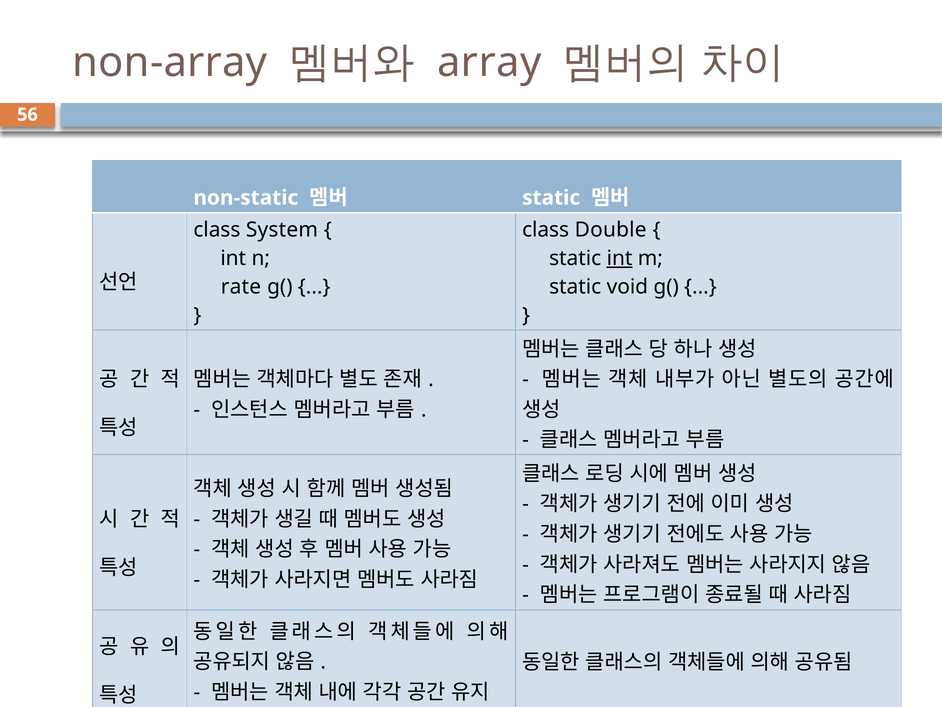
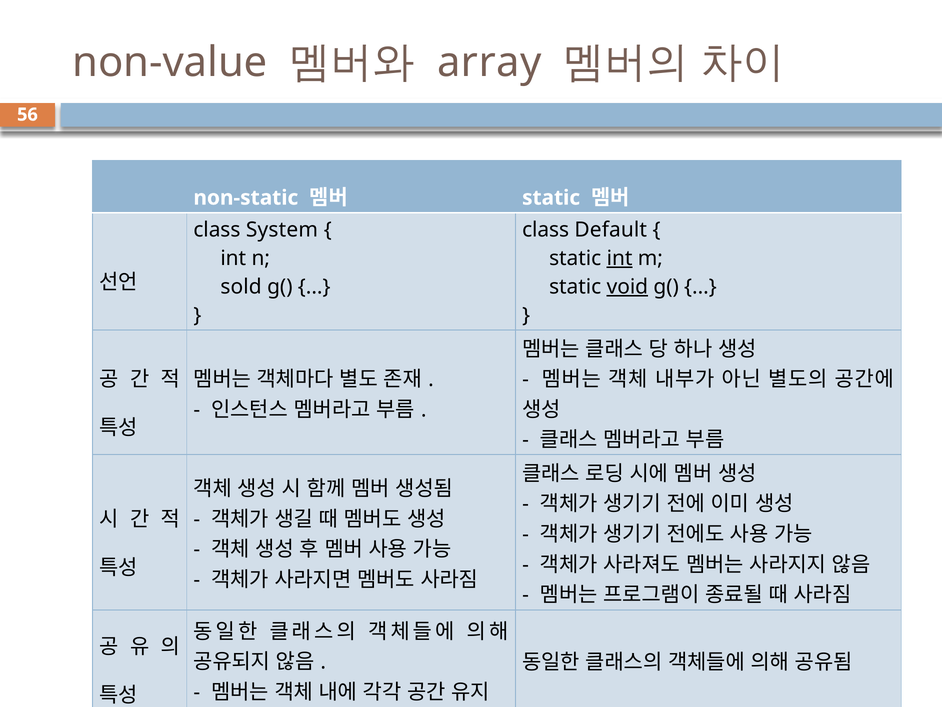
non-array: non-array -> non-value
Double: Double -> Default
rate: rate -> sold
void underline: none -> present
